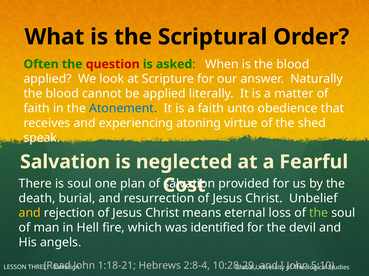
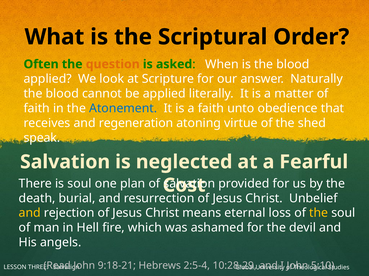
question colour: red -> orange
experiencing: experiencing -> regeneration
the at (319, 214) colour: light green -> yellow
identified: identified -> ashamed
1:18-21: 1:18-21 -> 9:18-21
2:8-4: 2:8-4 -> 2:5-4
